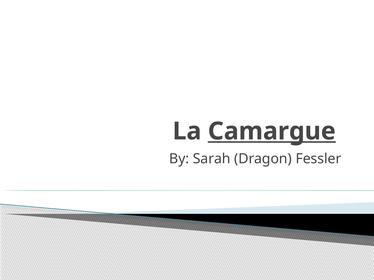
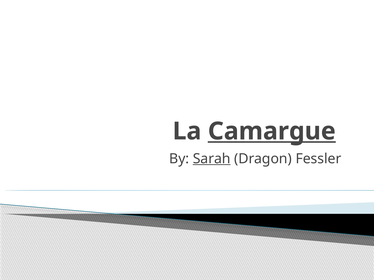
Sarah underline: none -> present
